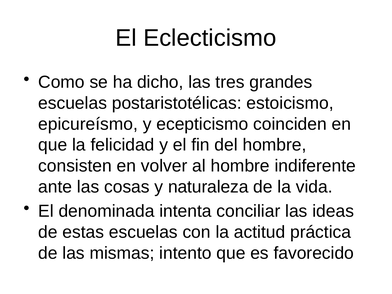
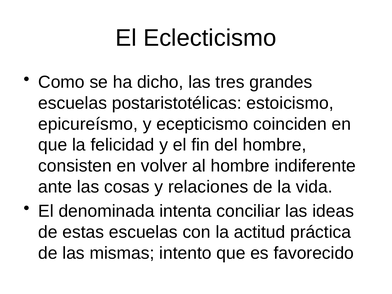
naturaleza: naturaleza -> relaciones
